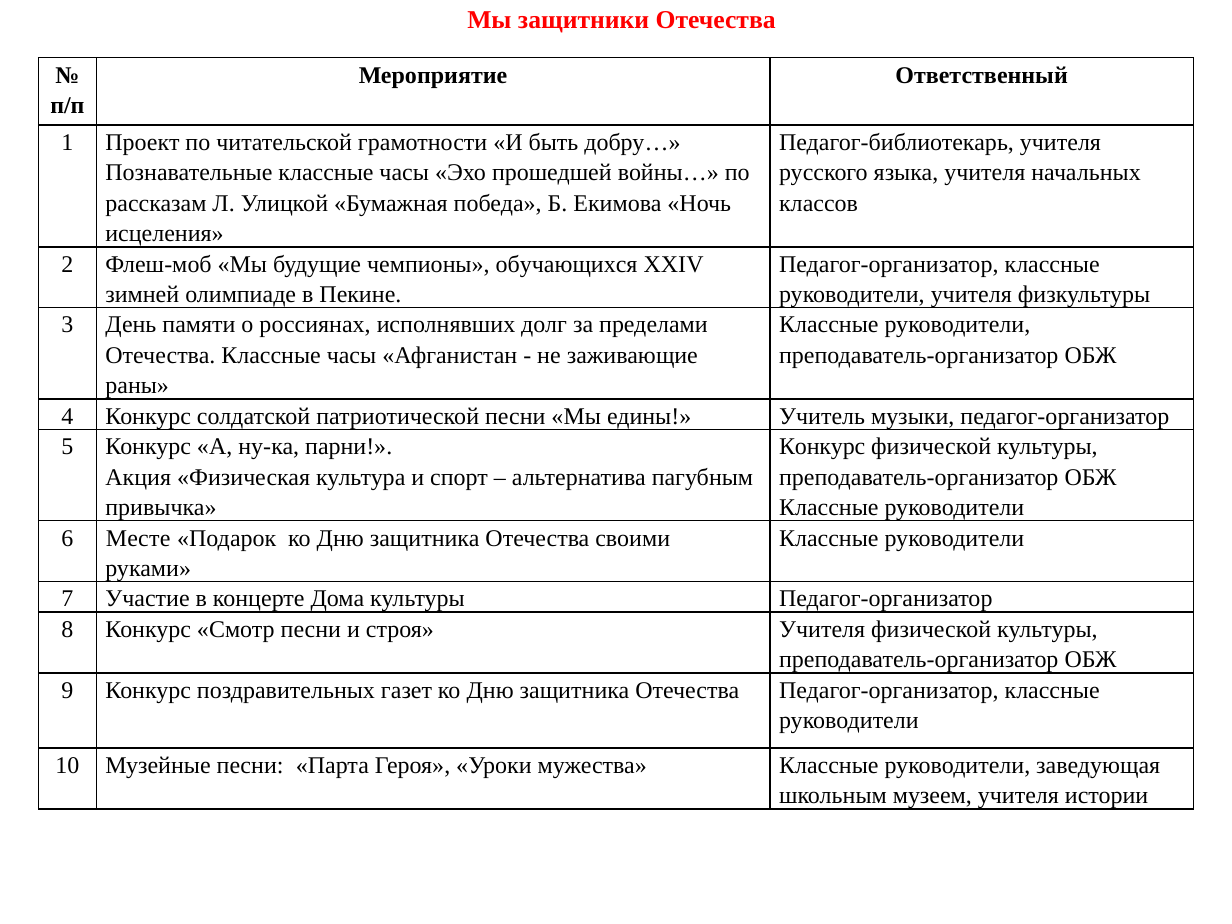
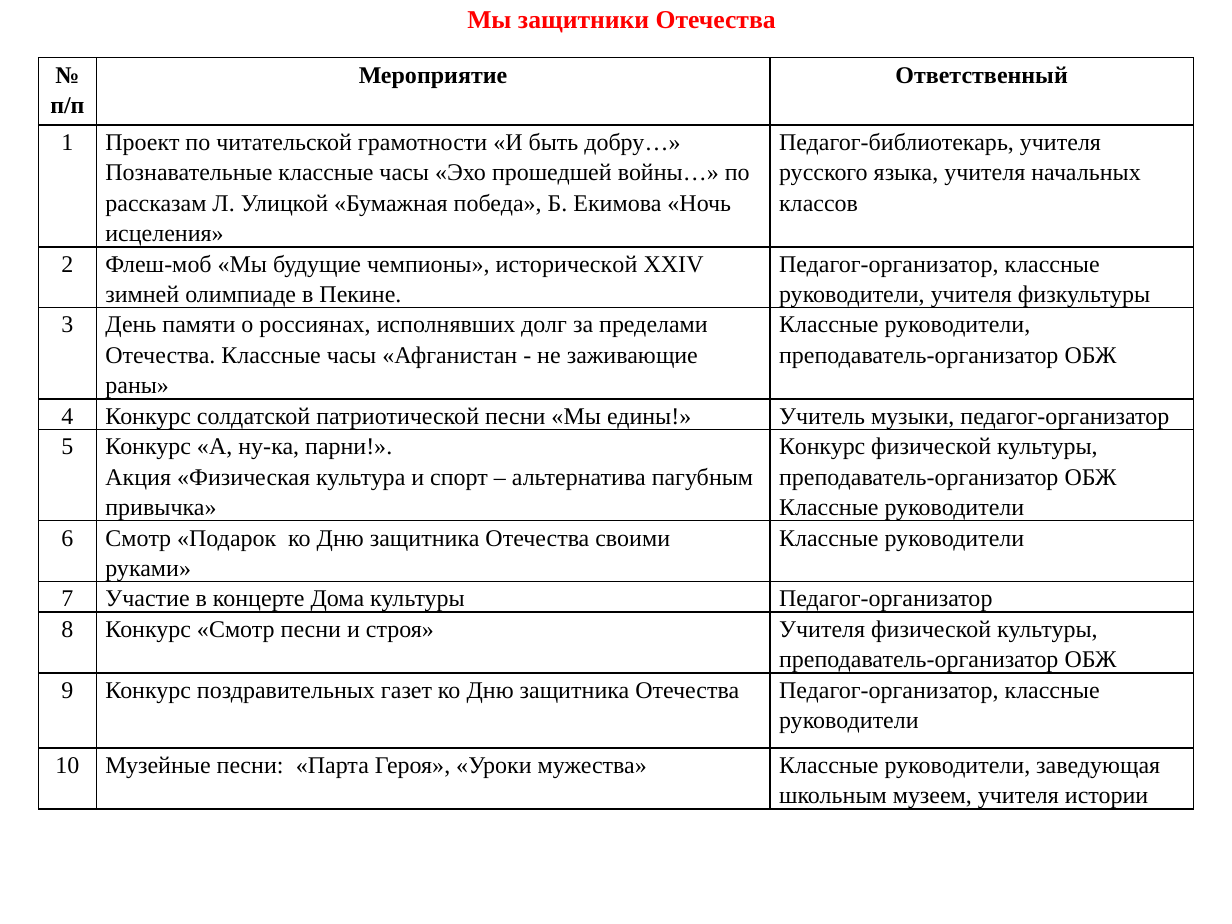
обучающихся: обучающихся -> исторической
6 Месте: Месте -> Смотр
